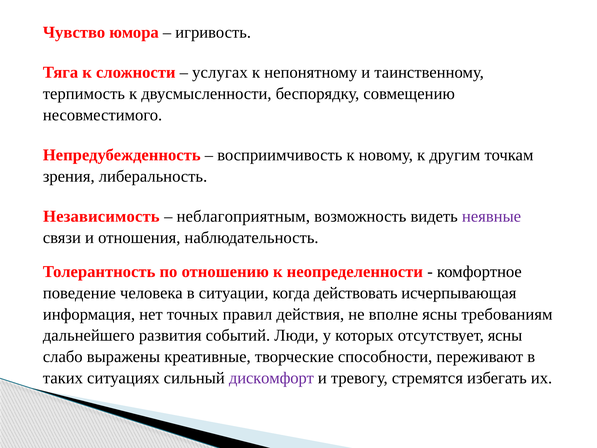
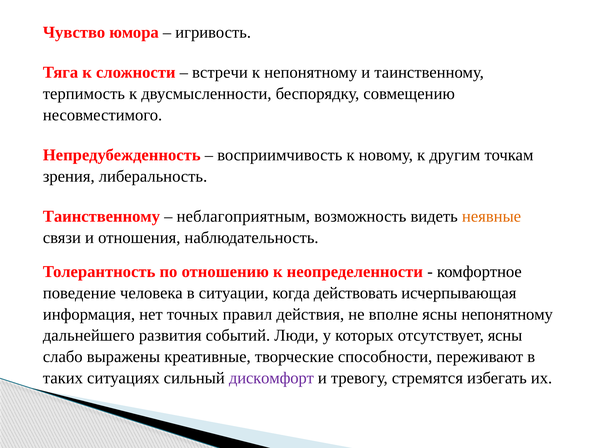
услугах: услугах -> встречи
Независимость at (101, 216): Независимость -> Таинственному
неявные colour: purple -> orange
ясны требованиям: требованиям -> непонятному
